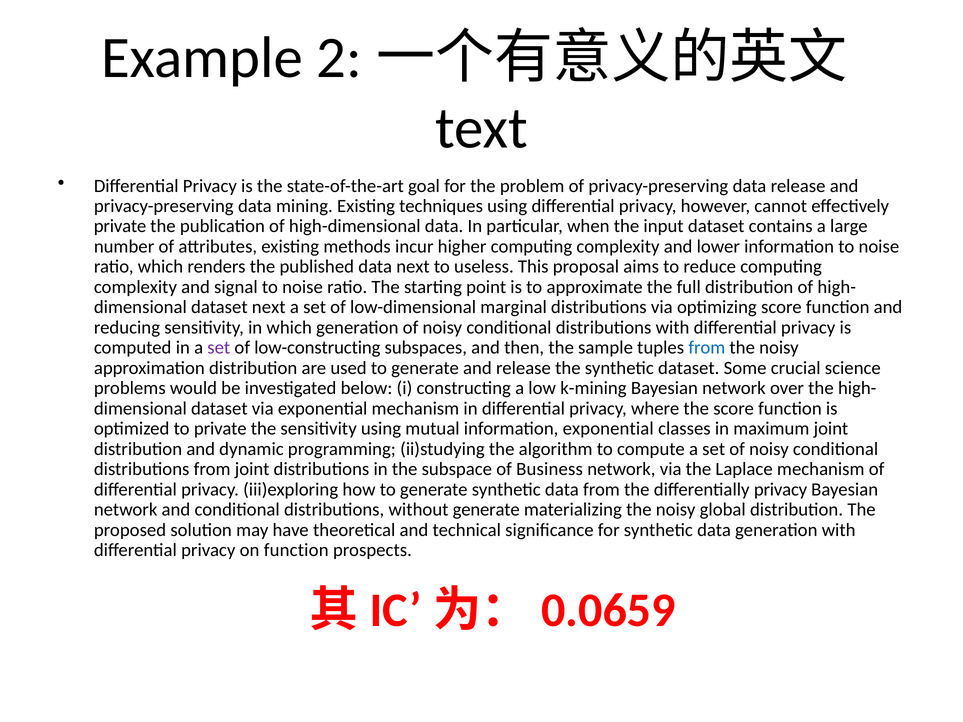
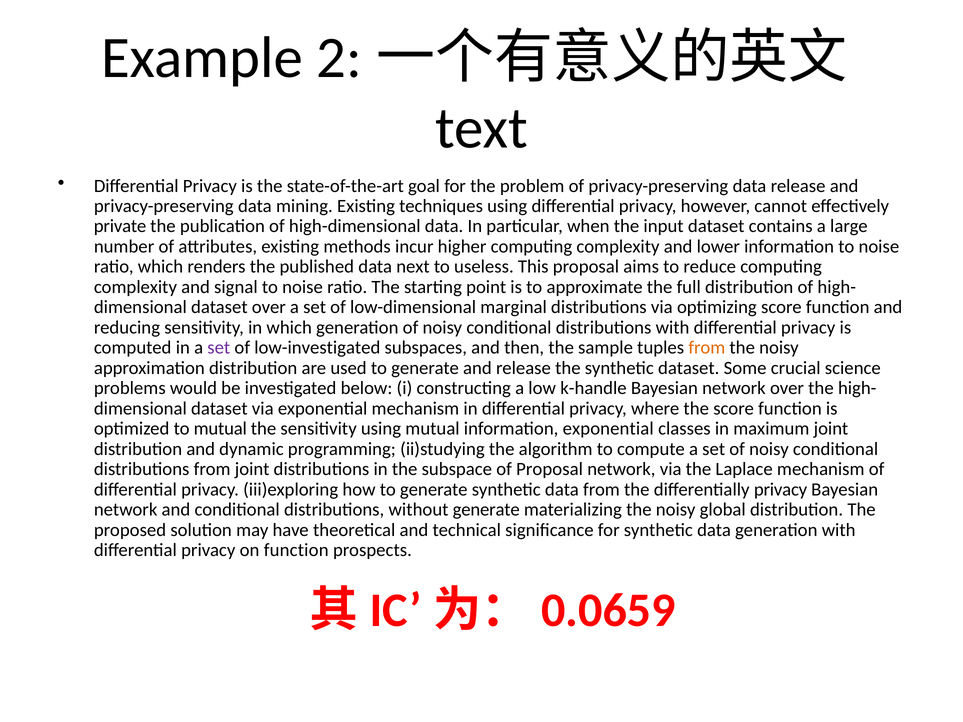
dataset next: next -> over
low-constructing: low-constructing -> low-investigated
from at (707, 348) colour: blue -> orange
k-mining: k-mining -> k-handle
to private: private -> mutual
of Business: Business -> Proposal
